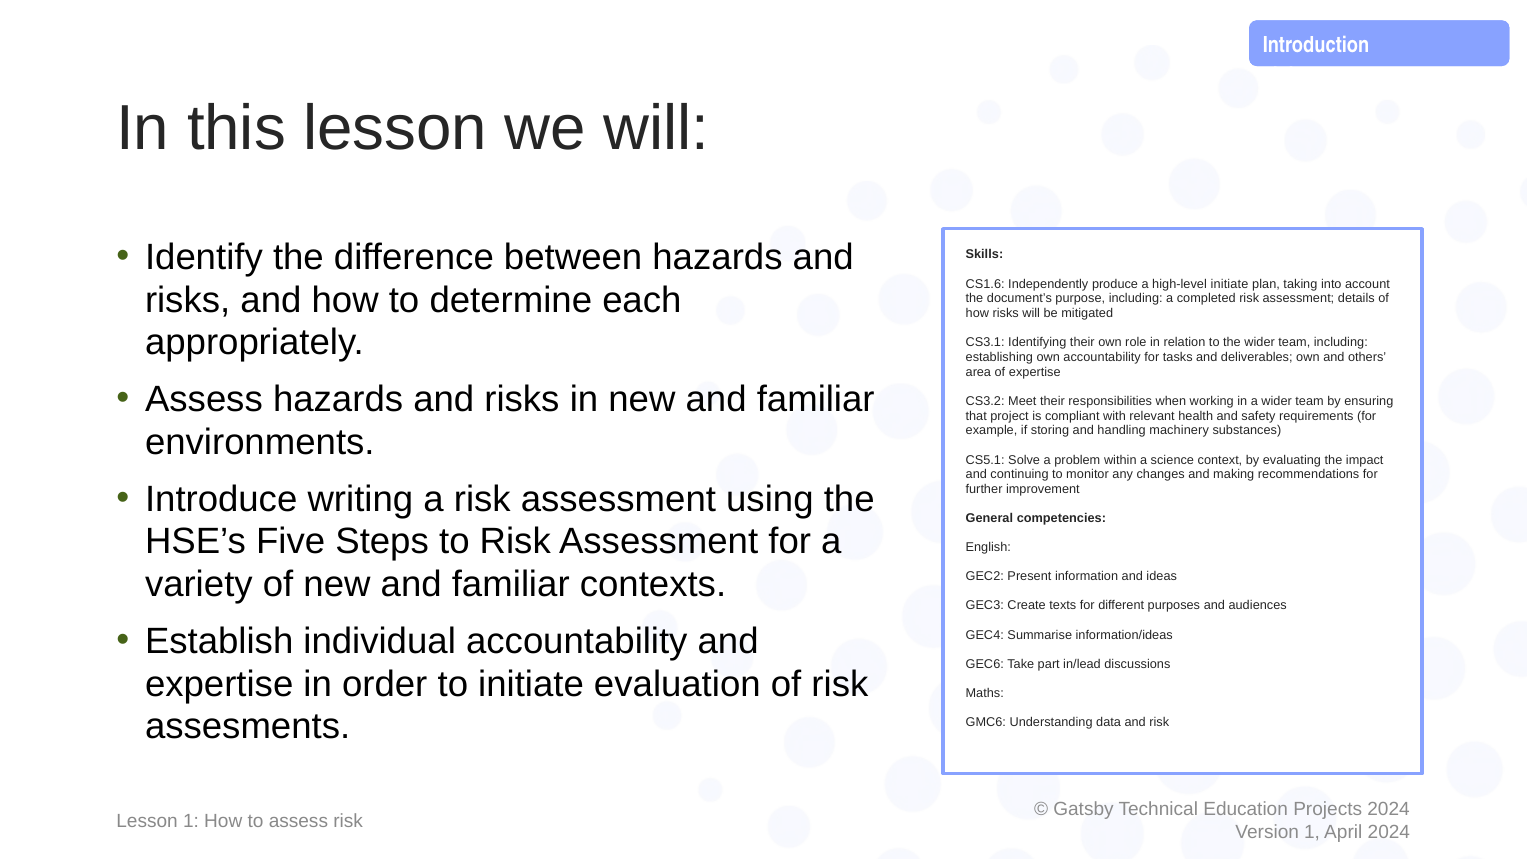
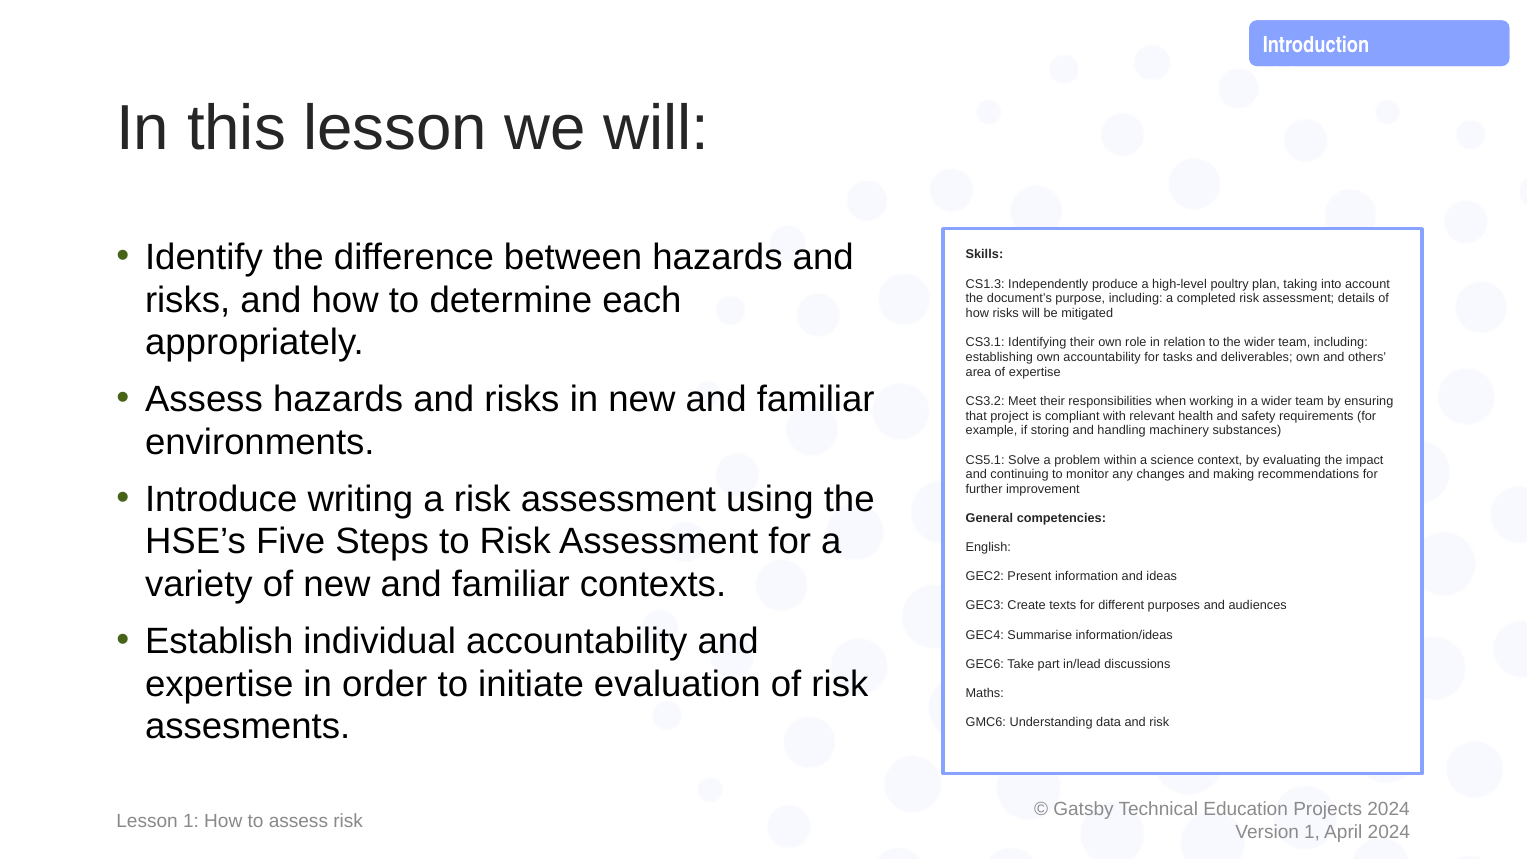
CS1.6: CS1.6 -> CS1.3
high-level initiate: initiate -> poultry
